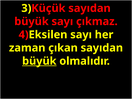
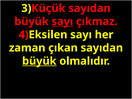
sayı at (62, 21) underline: none -> present
